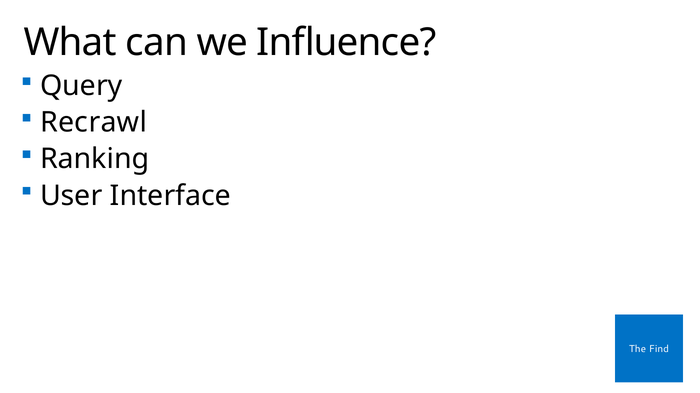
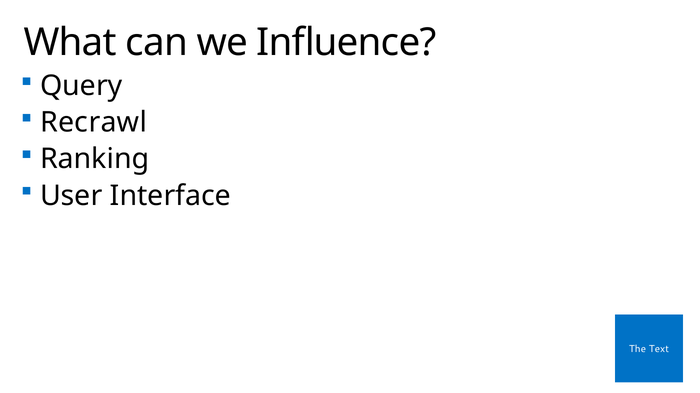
Find: Find -> Text
